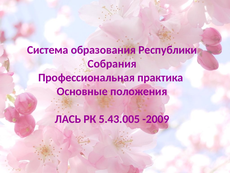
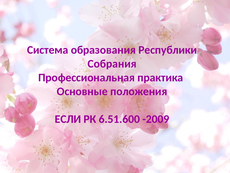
ЛАСЬ: ЛАСЬ -> ЕСЛИ
5.43.005: 5.43.005 -> 6.51.600
